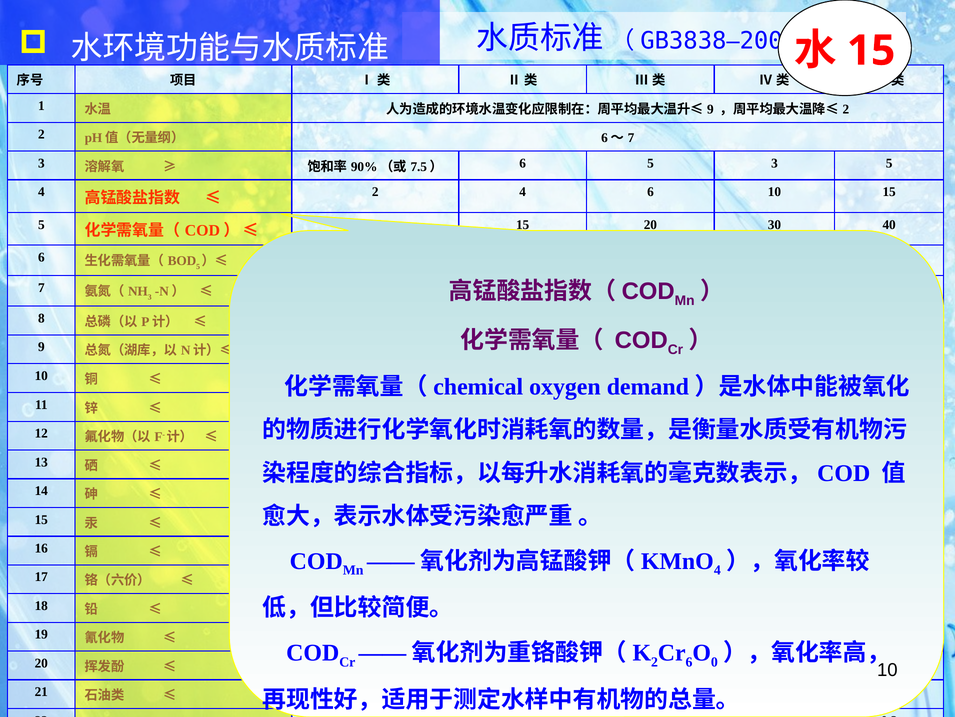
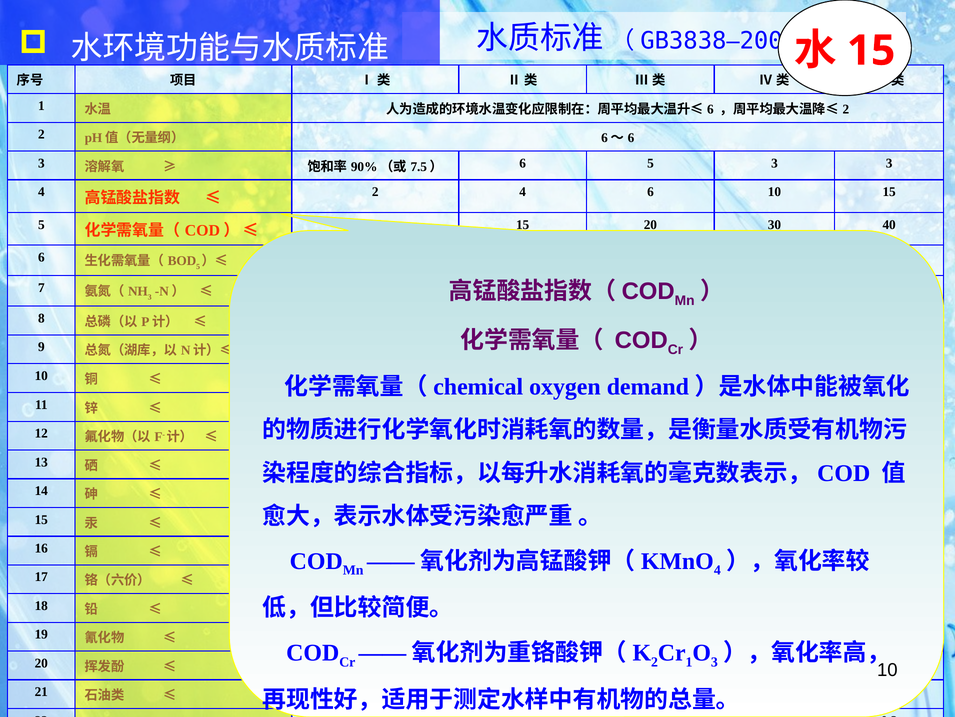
9 at (710, 109): 9 -> 6
7 at (631, 138): 7 -> 6
5 3 5: 5 -> 3
6 at (689, 662): 6 -> 1
0 at (714, 662): 0 -> 3
